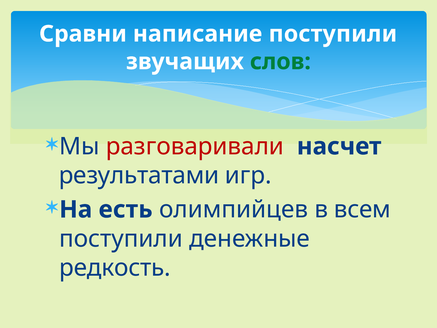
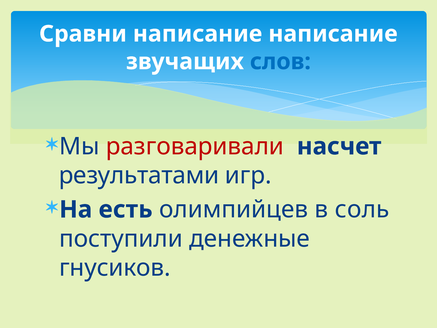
написание поступили: поступили -> написание
слов colour: green -> blue
всем: всем -> соль
редкость: редкость -> гнусиков
